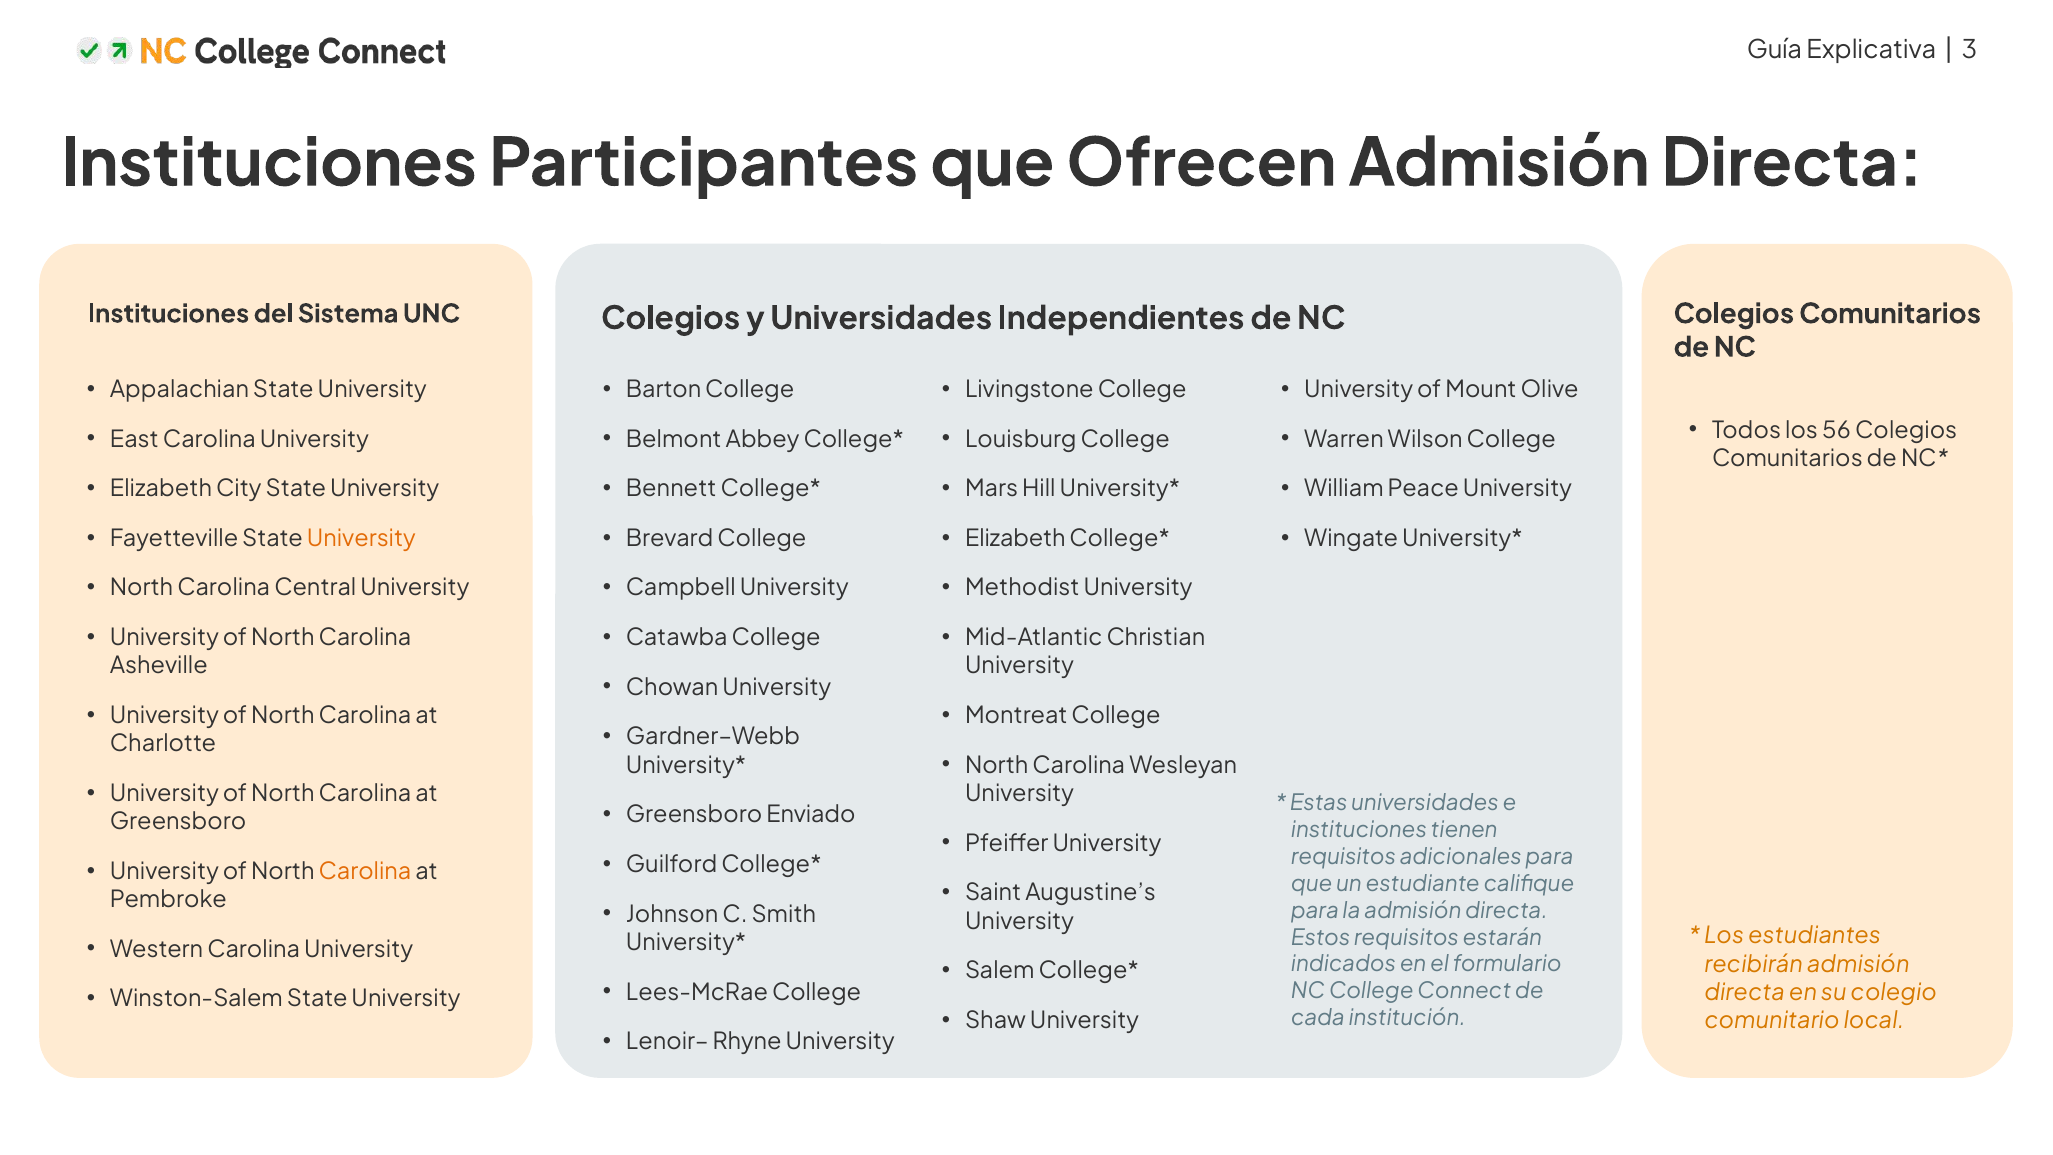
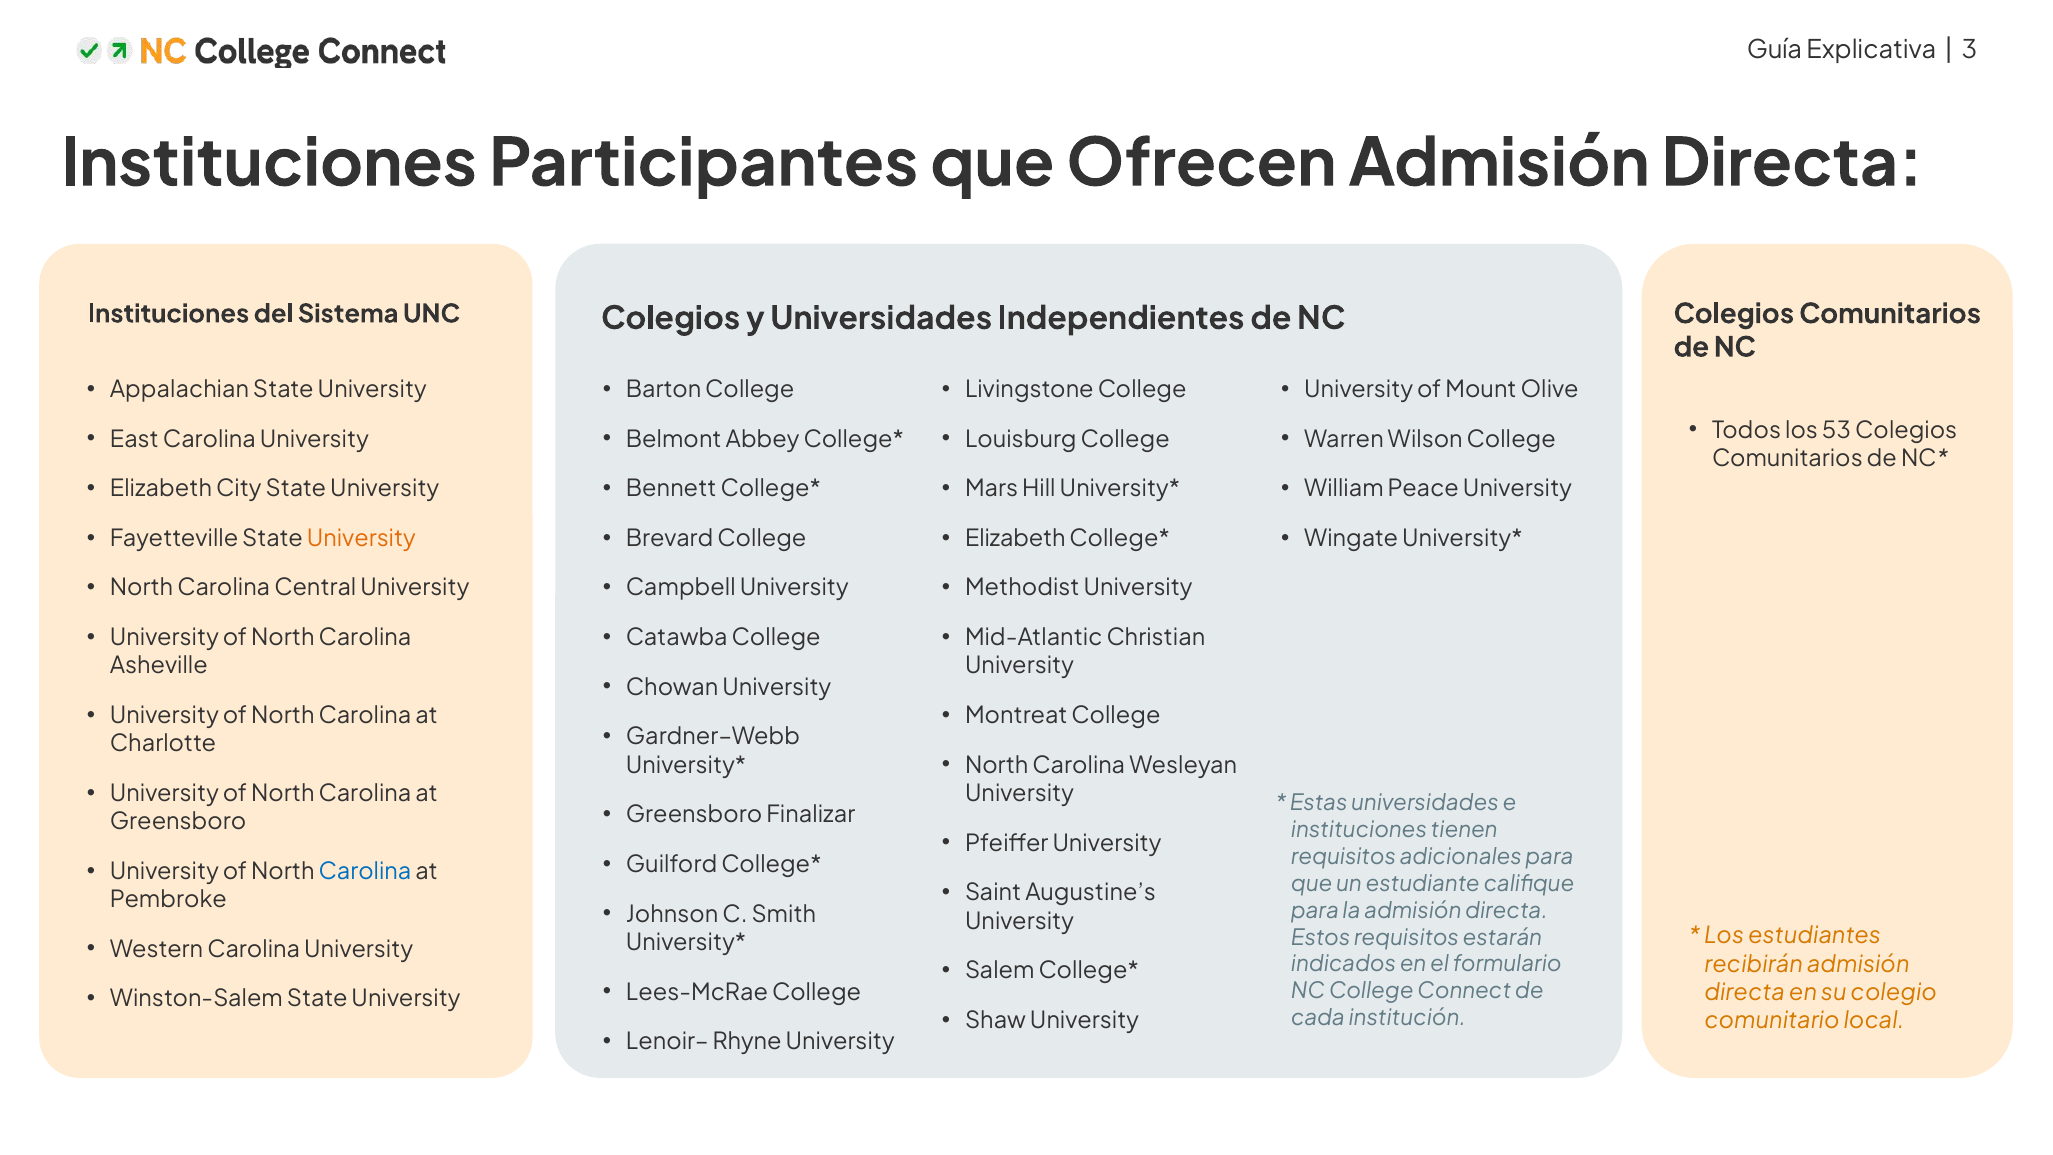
56: 56 -> 53
Enviado: Enviado -> Finalizar
Carolina at (365, 871) colour: orange -> blue
